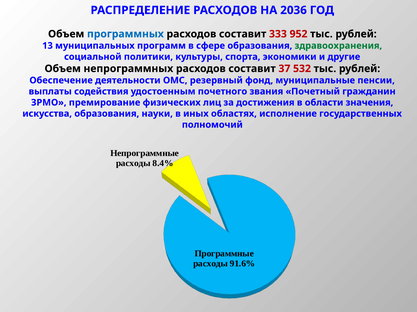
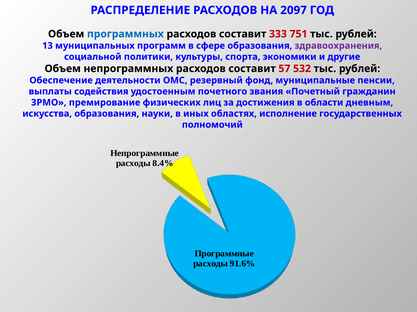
2036: 2036 -> 2097
952: 952 -> 751
здравоохранения colour: green -> purple
37: 37 -> 57
значения: значения -> дневным
